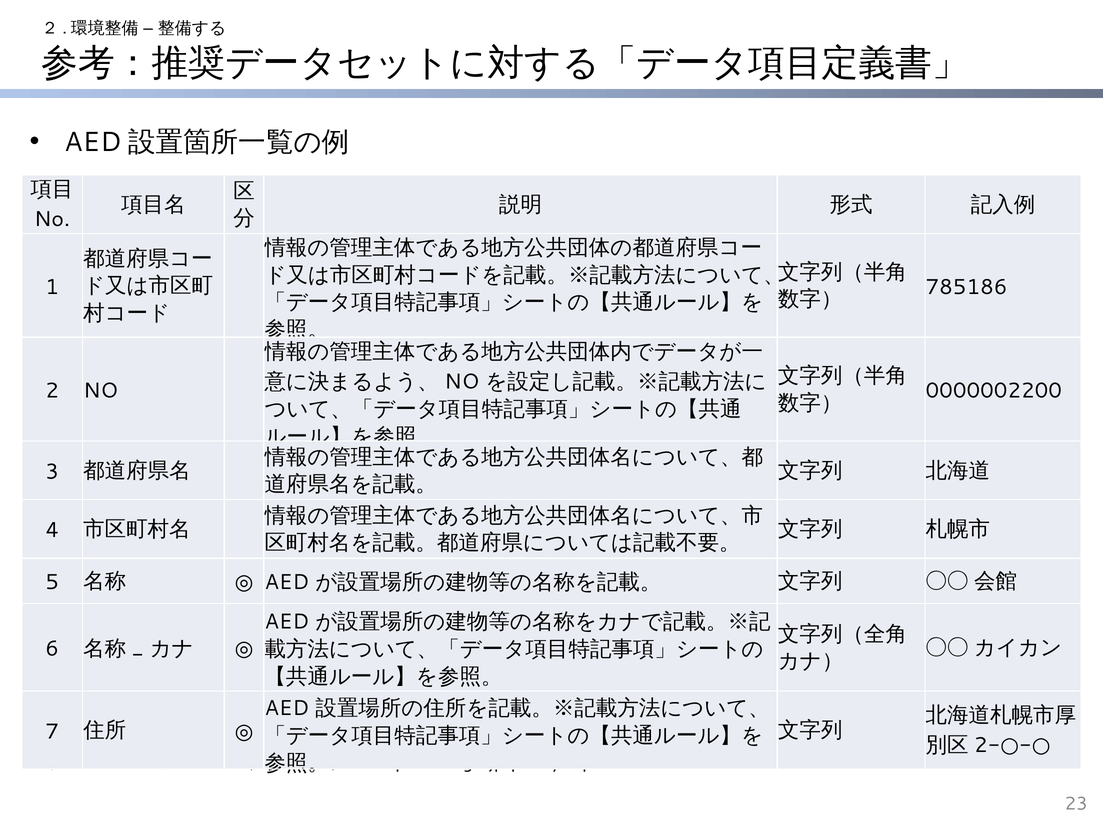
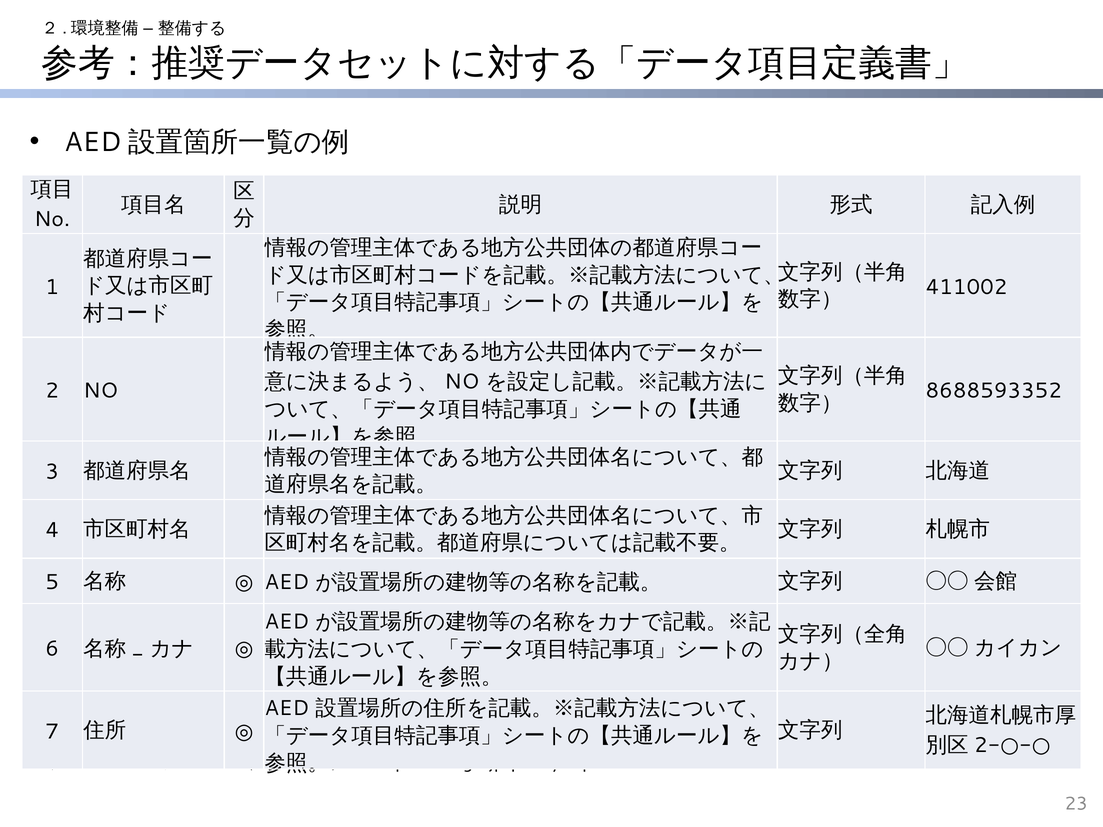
785186: 785186 -> 411002
0000002200: 0000002200 -> 8688593352
